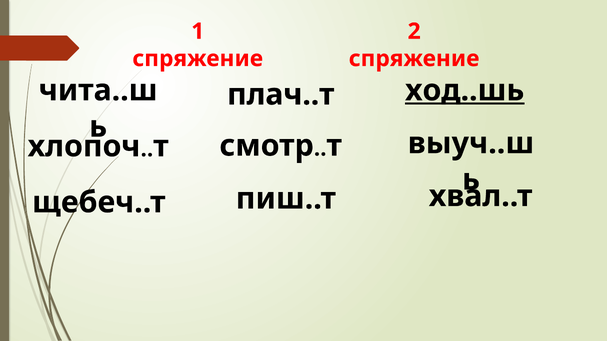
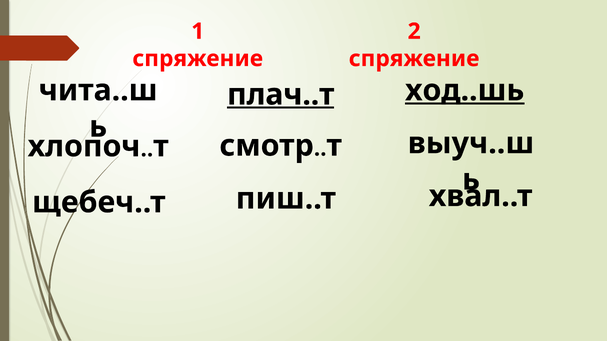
плач..т underline: none -> present
